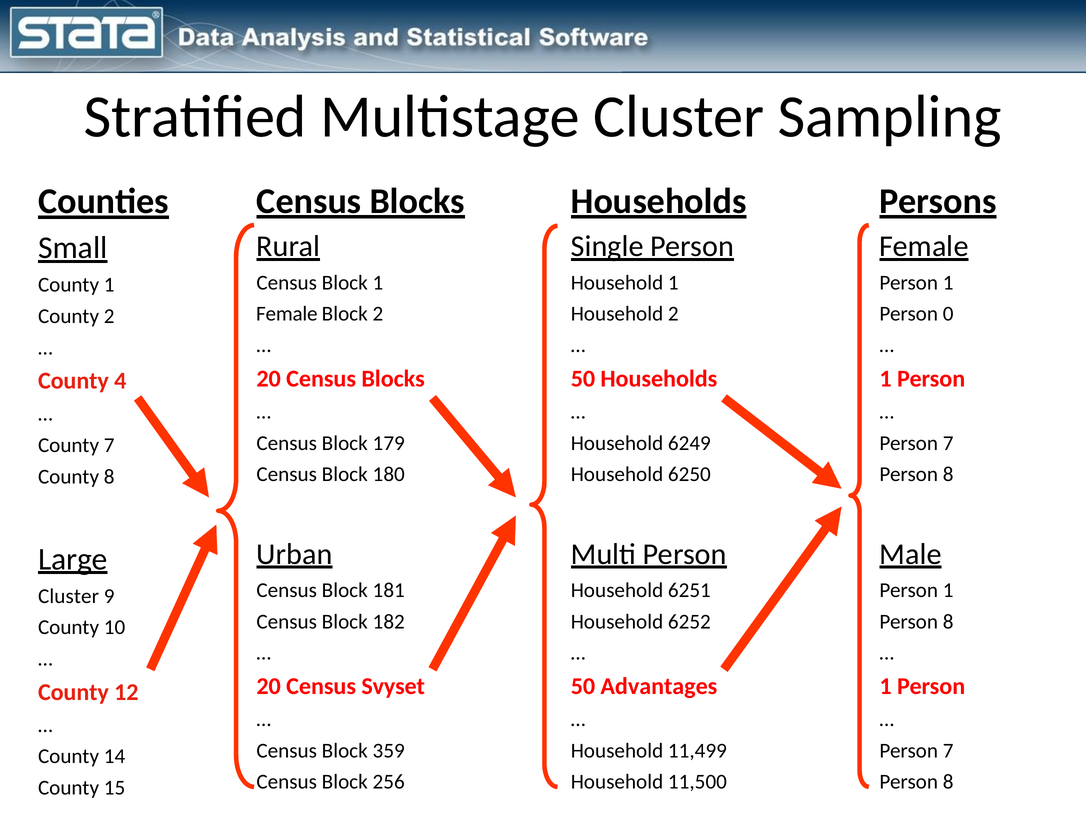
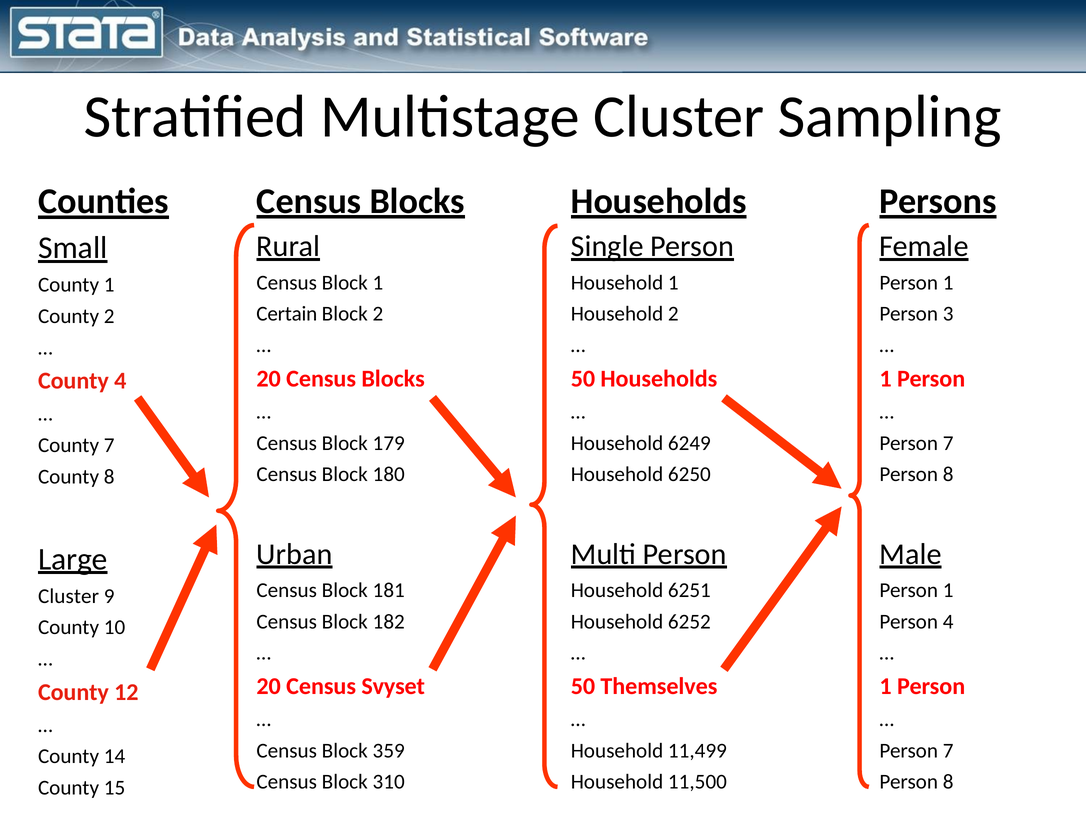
Female at (287, 314): Female -> Certain
0: 0 -> 3
8 at (948, 622): 8 -> 4
Advantages: Advantages -> Themselves
256: 256 -> 310
